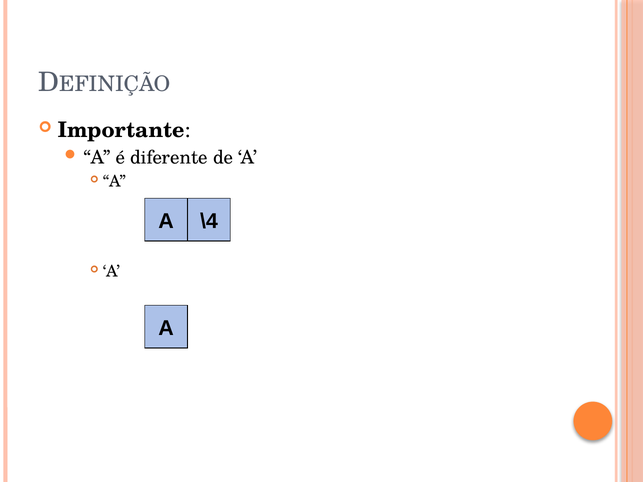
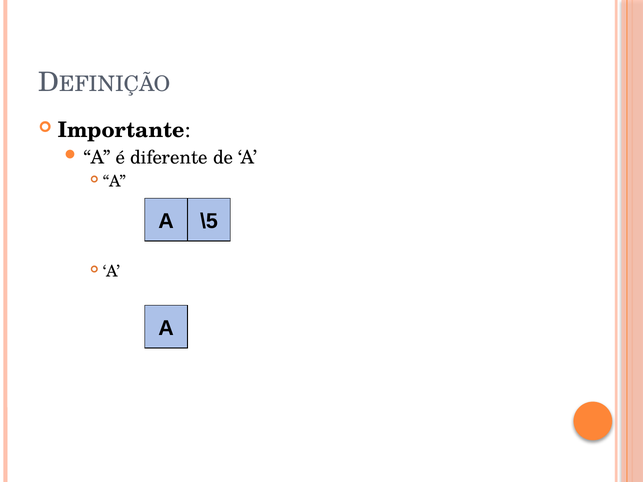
\4: \4 -> \5
